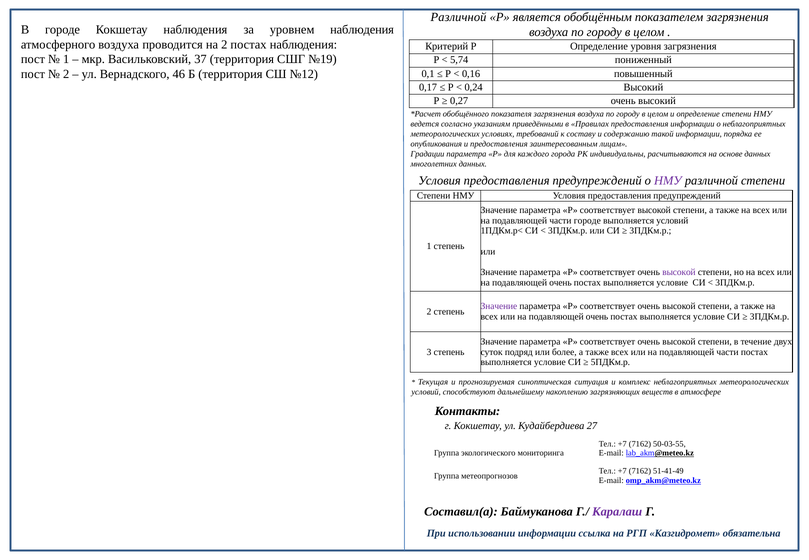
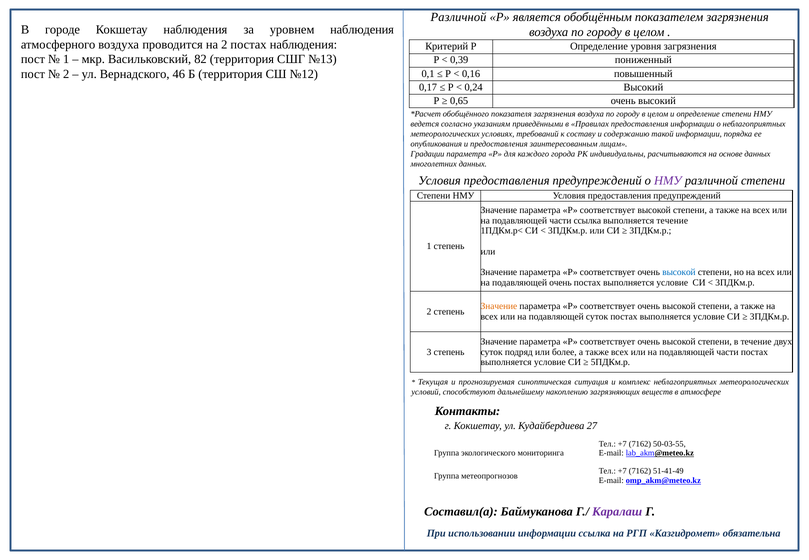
37: 37 -> 82
№19: №19 -> №13
5,74: 5,74 -> 0,39
0,27: 0,27 -> 0,65
части городе: городе -> ссылка
выполняется условий: условий -> течение
высокой at (679, 272) colour: purple -> blue
Значение at (499, 306) colour: purple -> orange
очень at (597, 317): очень -> суток
